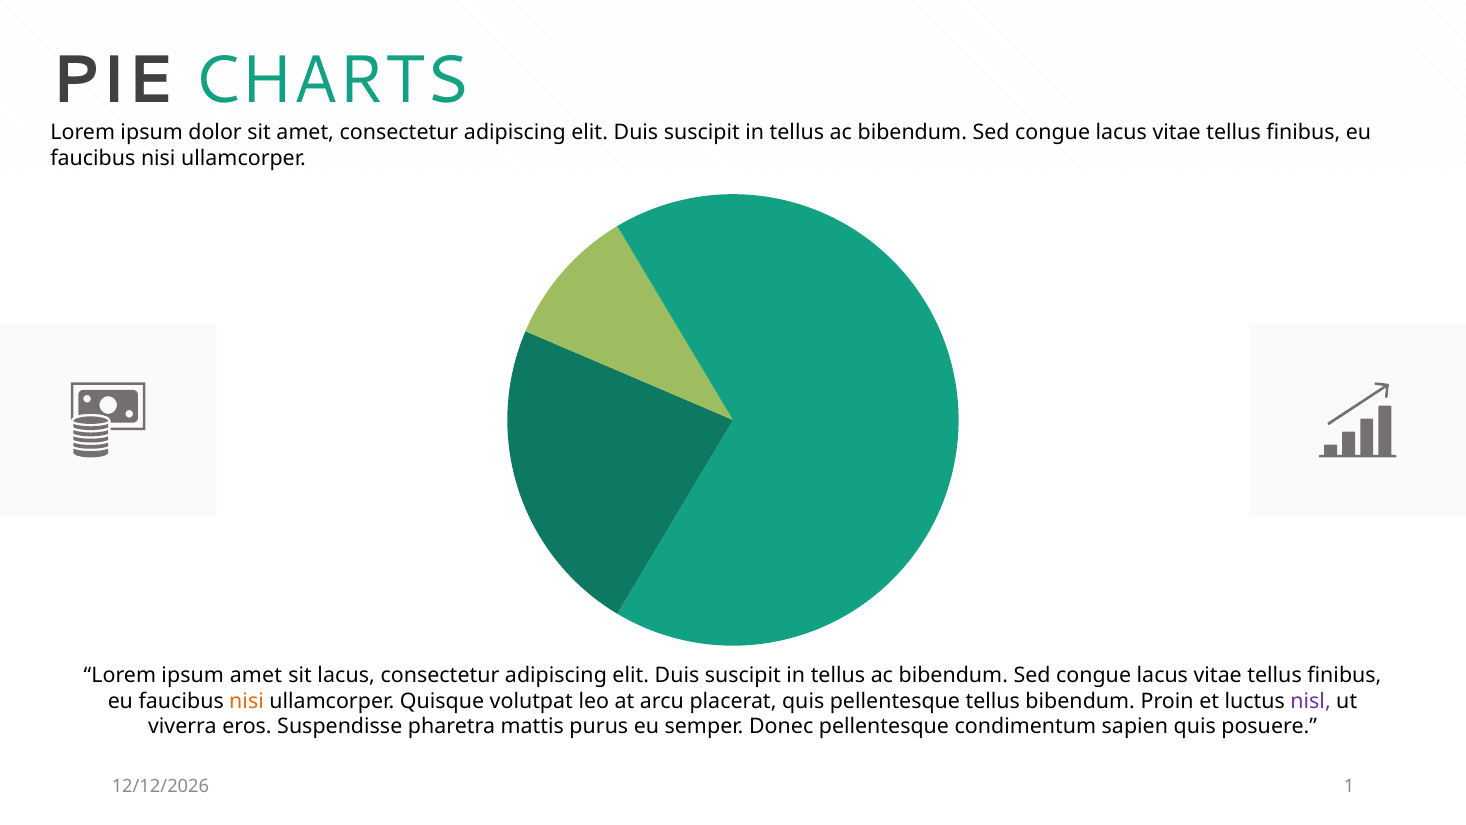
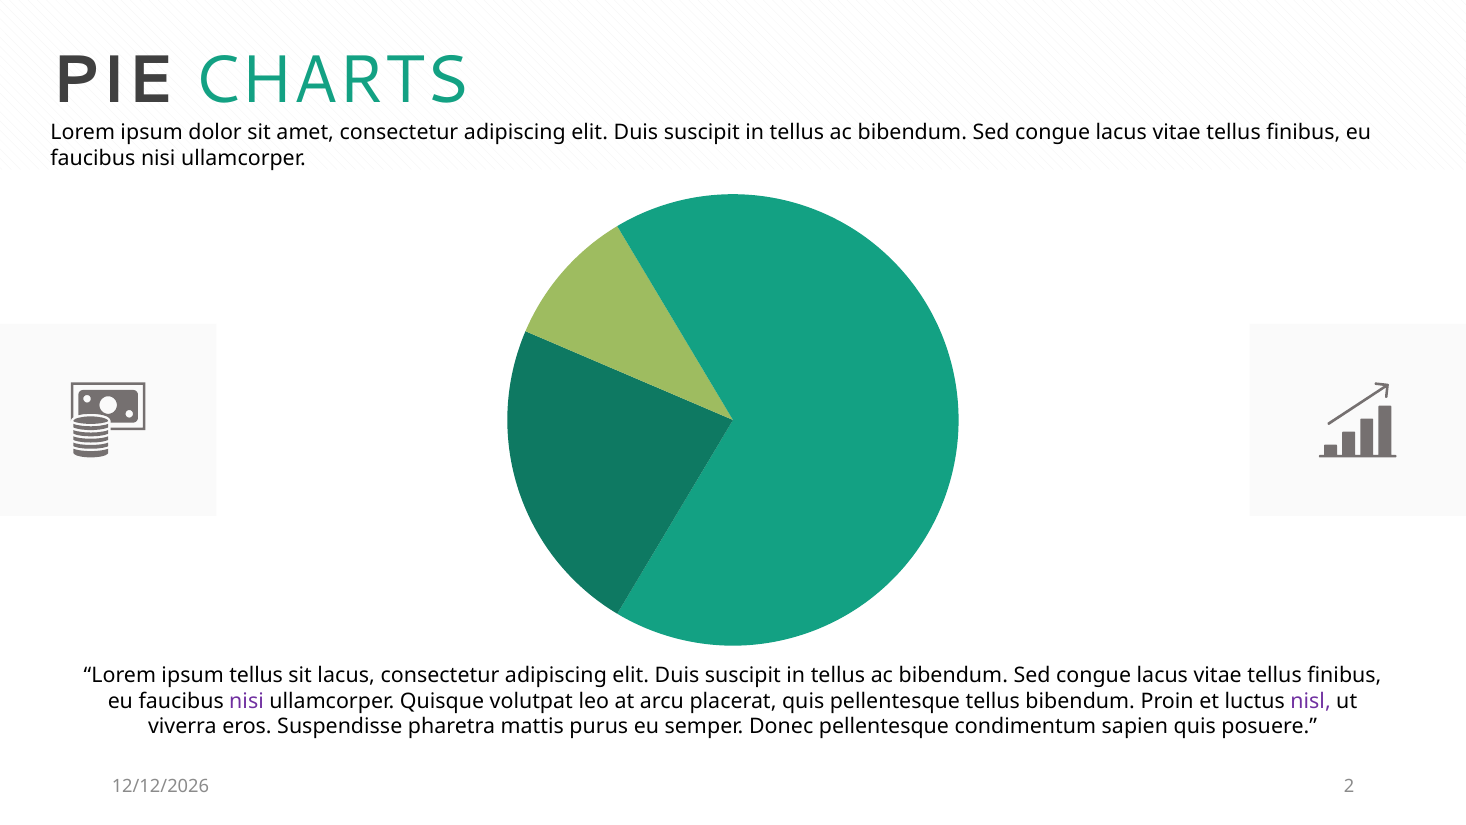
ipsum amet: amet -> tellus
nisi at (247, 701) colour: orange -> purple
1: 1 -> 2
